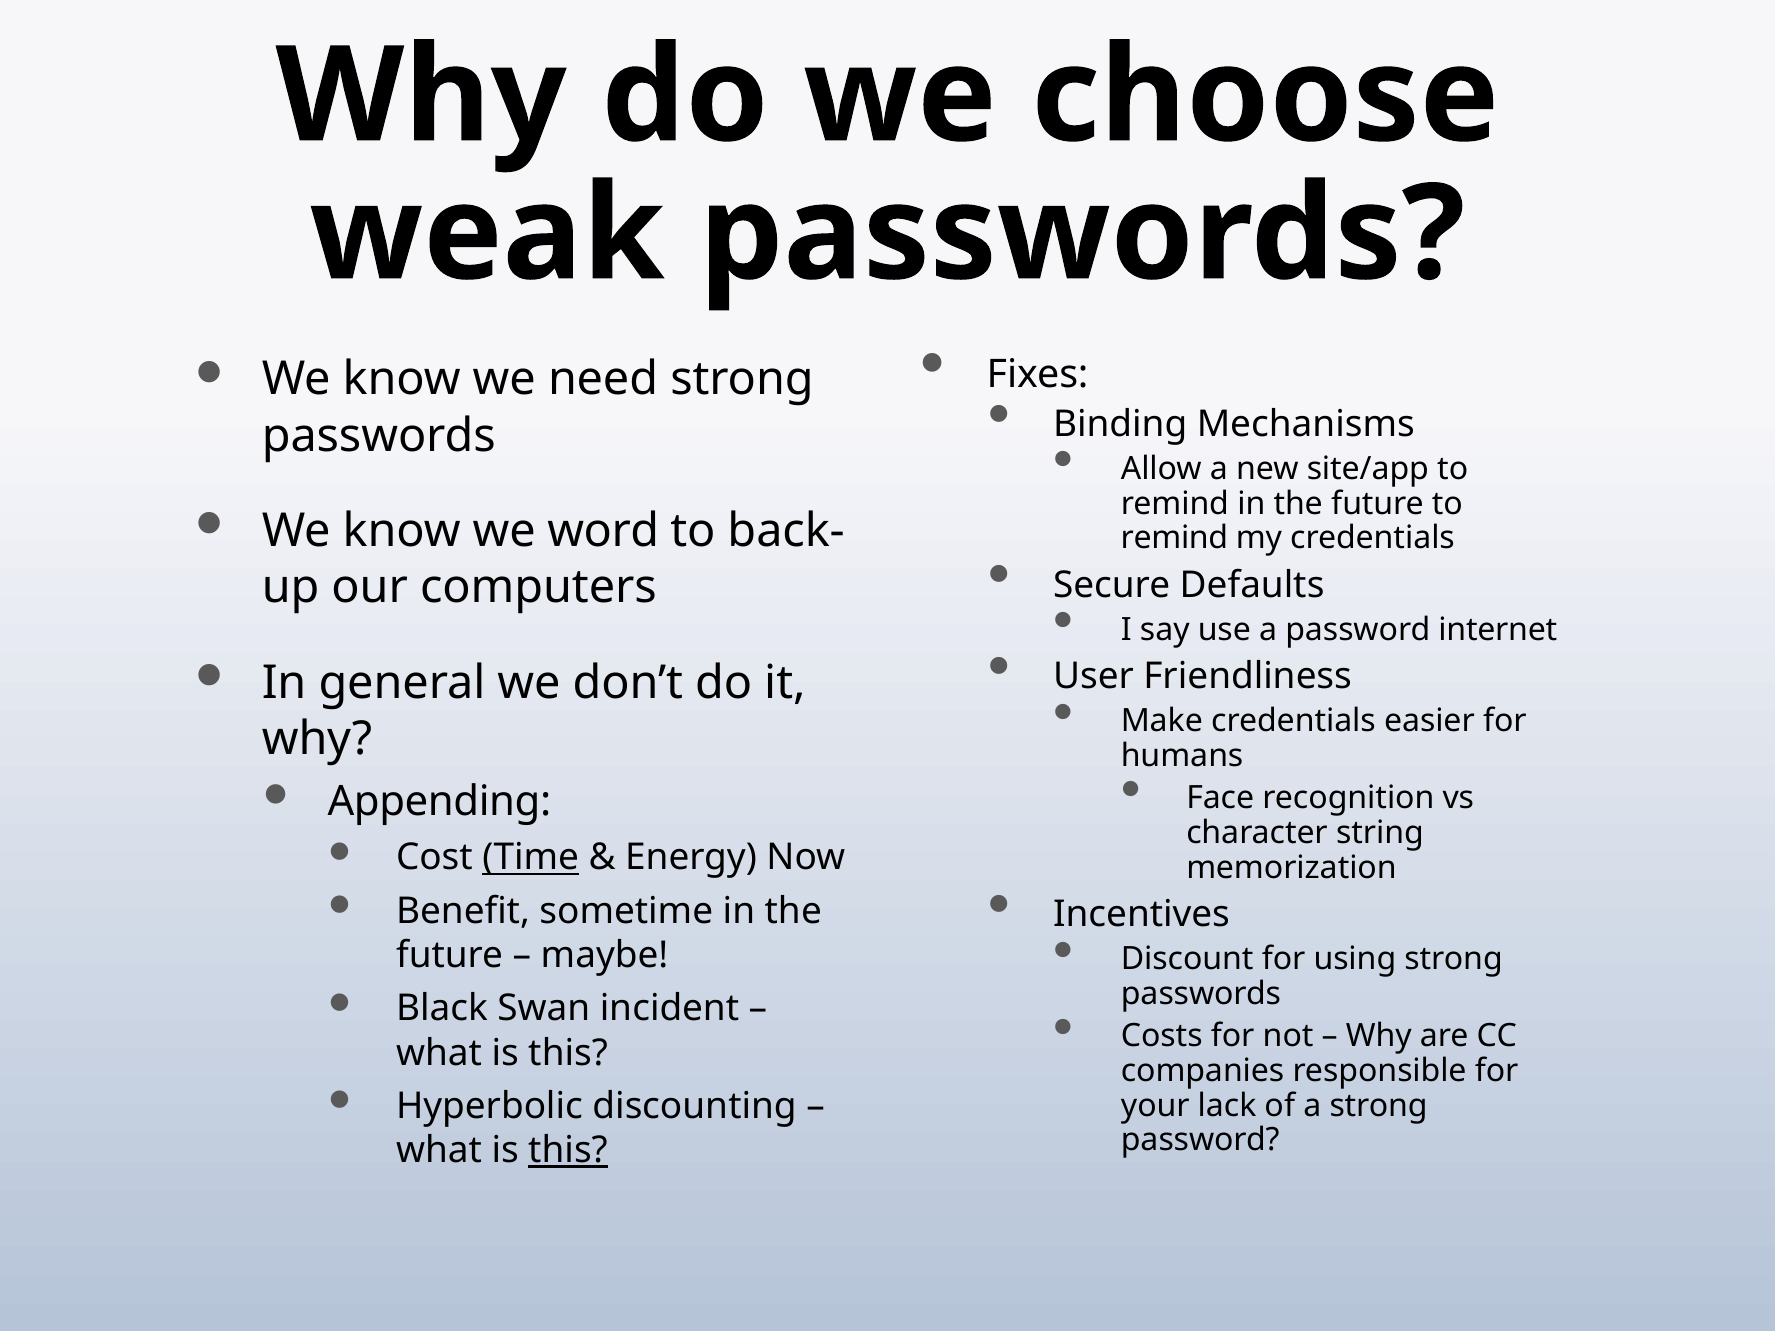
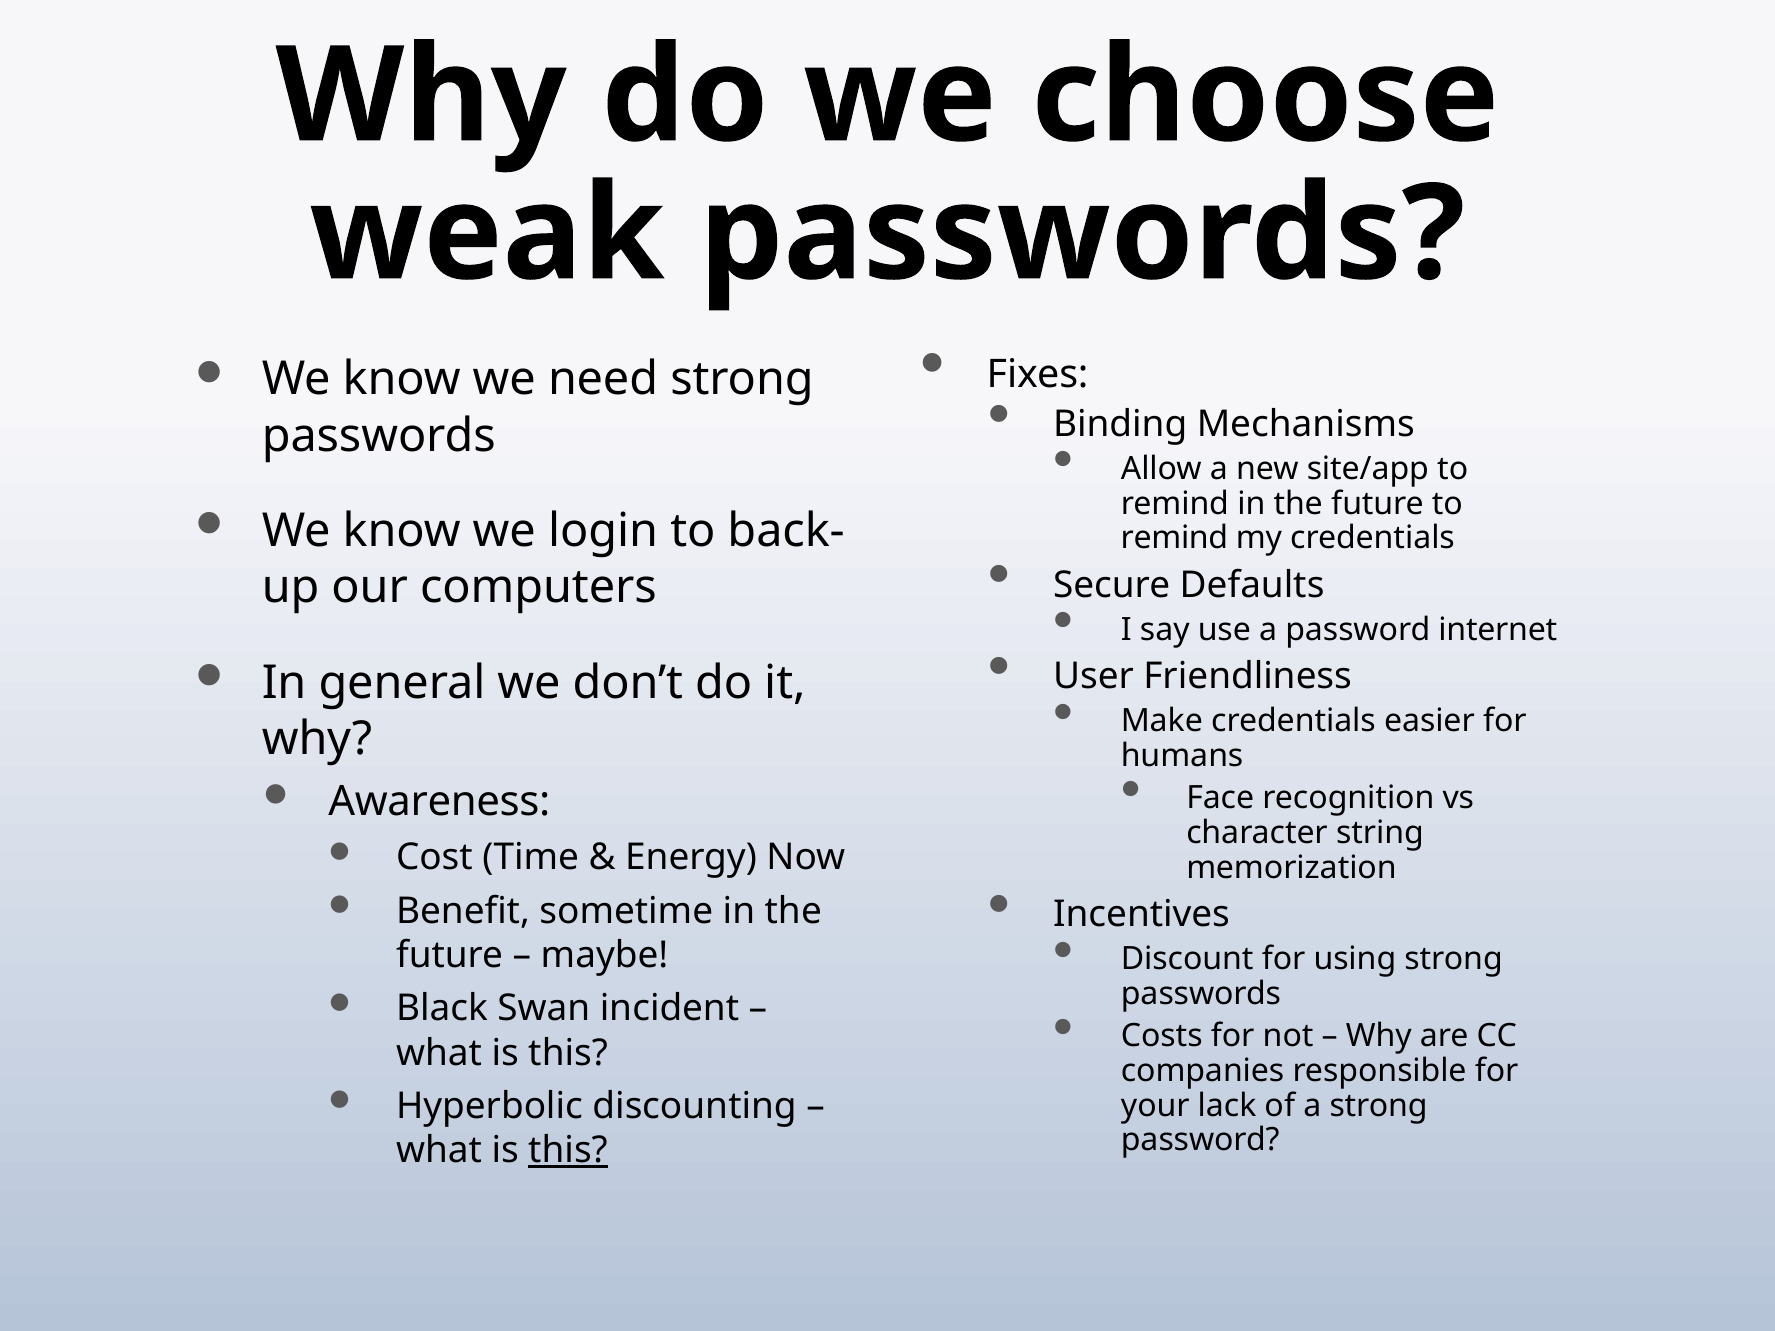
word: word -> login
Appending: Appending -> Awareness
Time underline: present -> none
